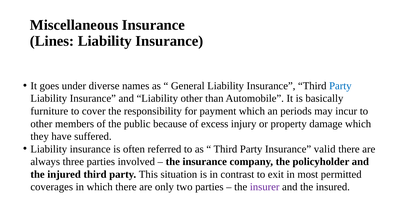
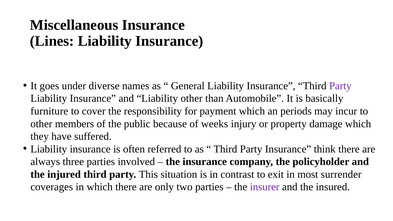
Party at (340, 86) colour: blue -> purple
excess: excess -> weeks
valid: valid -> think
permitted: permitted -> surrender
